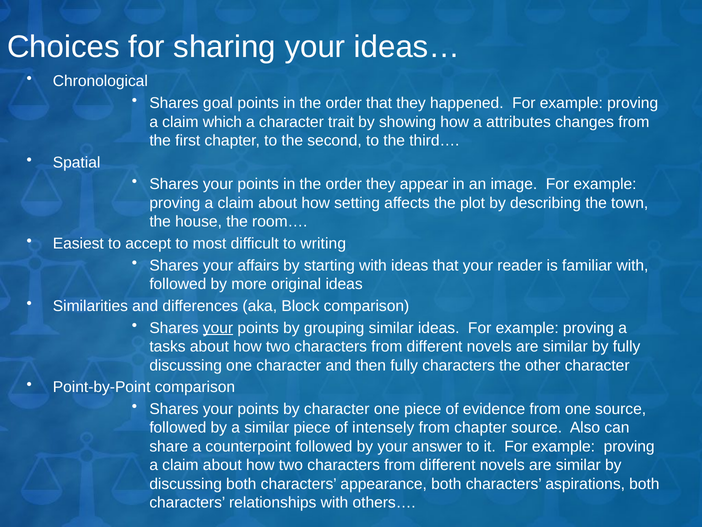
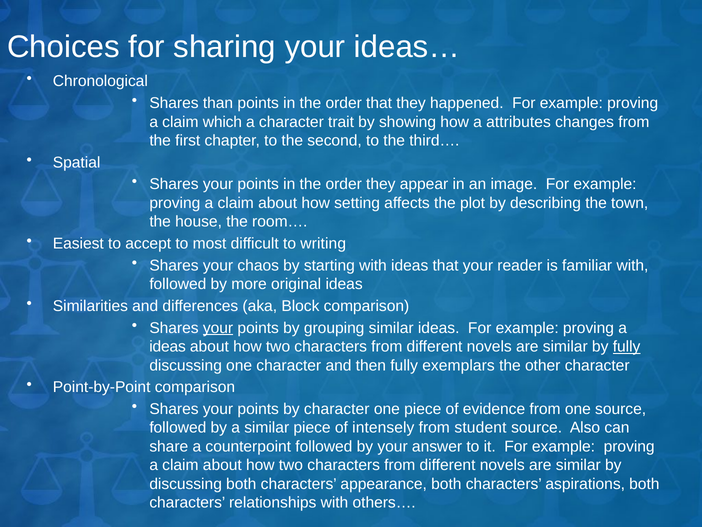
goal: goal -> than
affairs: affairs -> chaos
tasks at (168, 346): tasks -> ideas
fully at (627, 346) underline: none -> present
fully characters: characters -> exemplars
from chapter: chapter -> student
